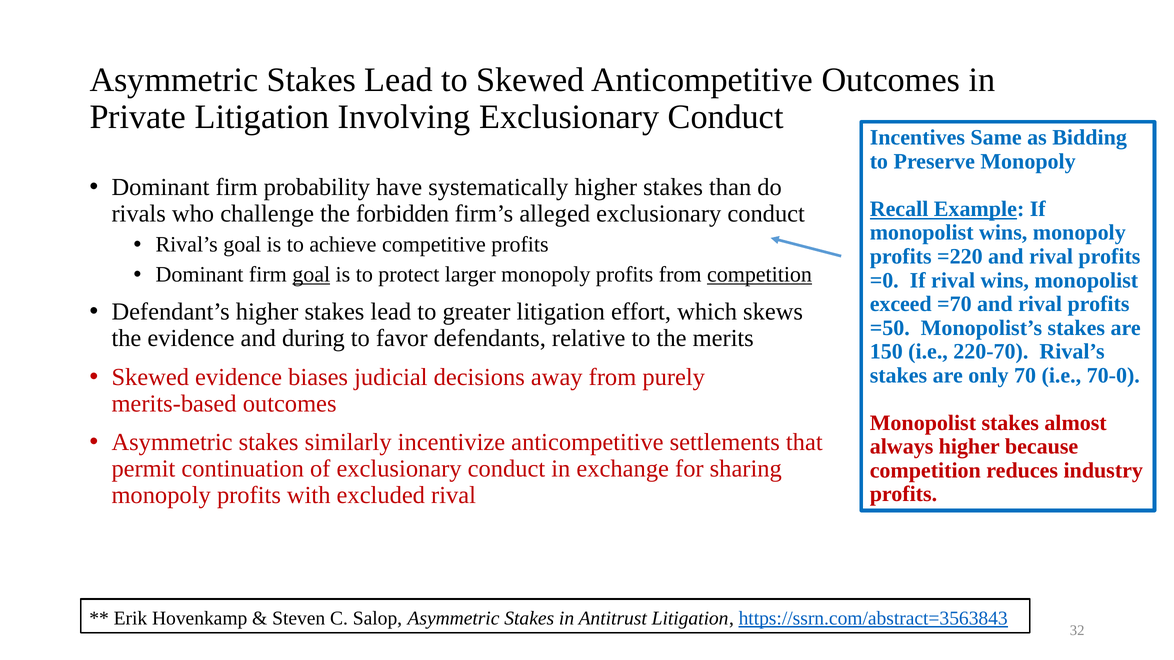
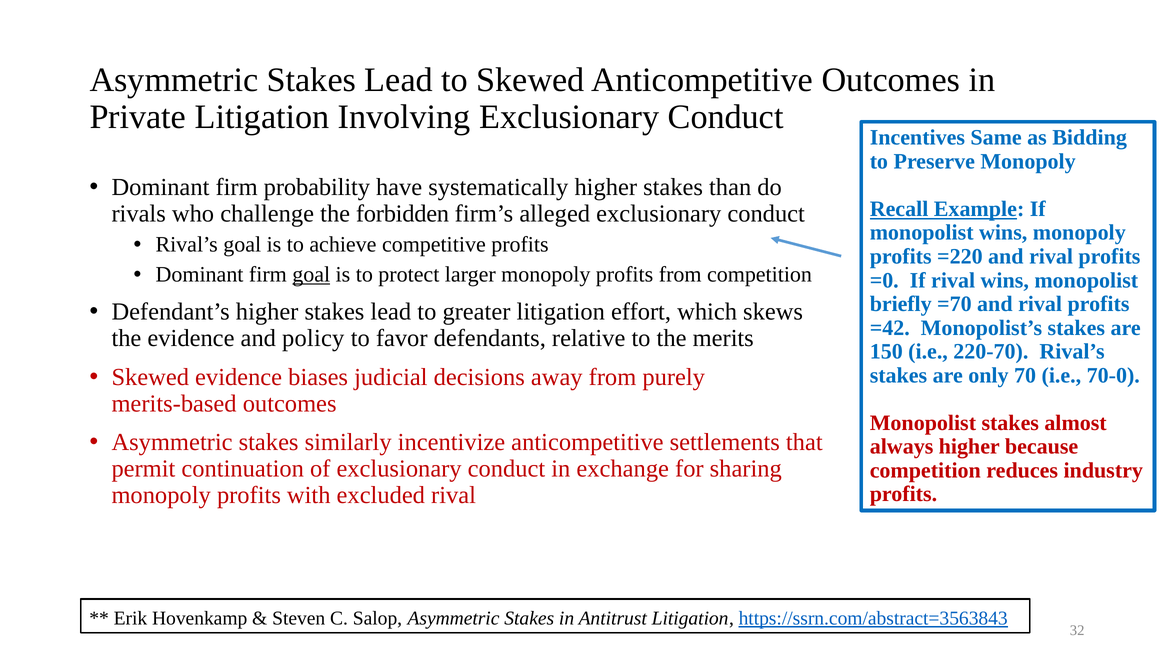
competition at (760, 275) underline: present -> none
exceed: exceed -> briefly
=50: =50 -> =42
during: during -> policy
